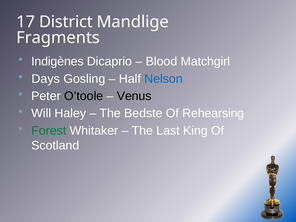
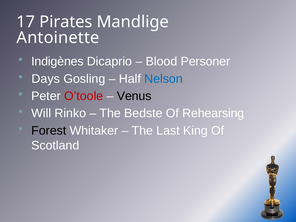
District: District -> Pirates
Fragments: Fragments -> Antoinette
Matchgirl: Matchgirl -> Personer
O’toole colour: black -> red
Haley: Haley -> Rinko
Forest colour: green -> black
